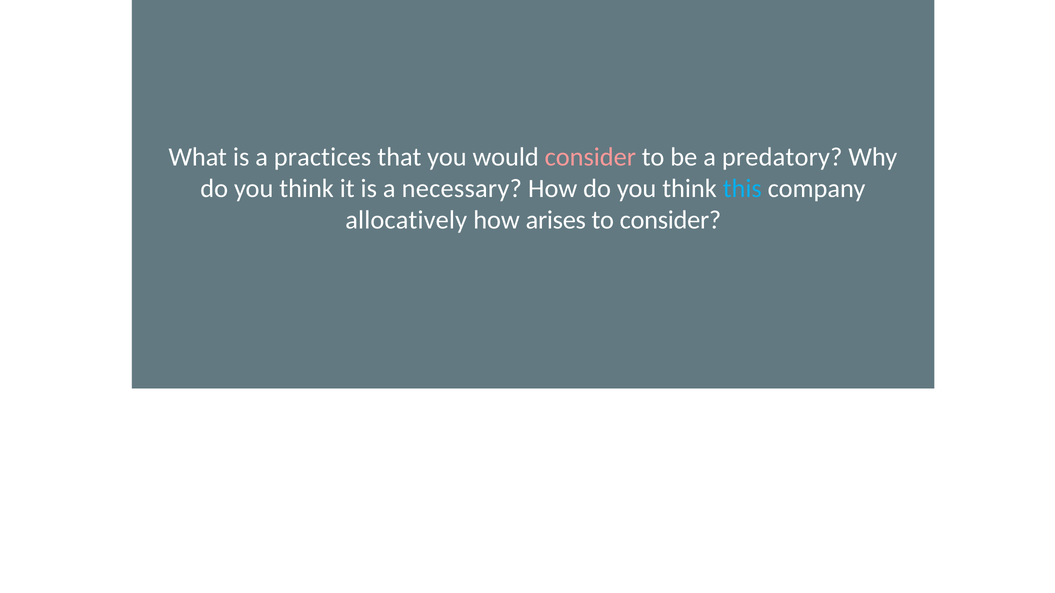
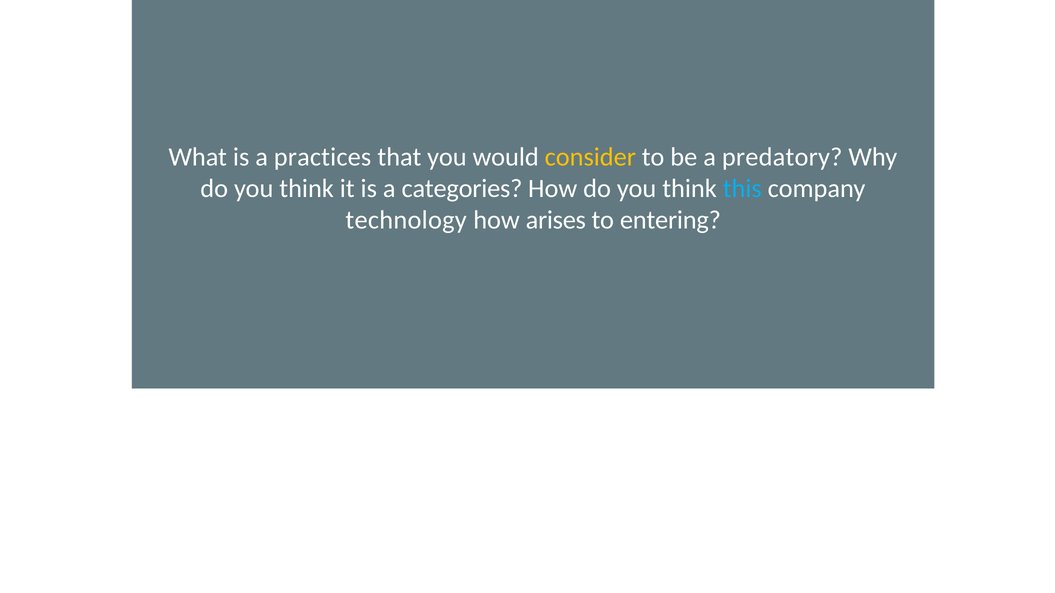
consider at (590, 157) colour: pink -> yellow
necessary: necessary -> categories
allocatively: allocatively -> technology
to consider: consider -> entering
